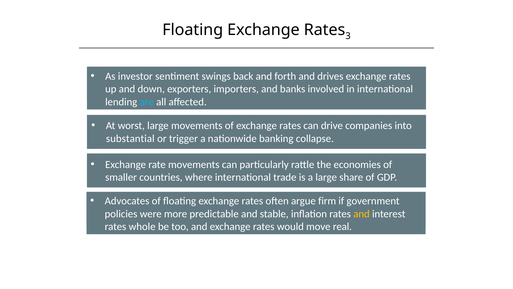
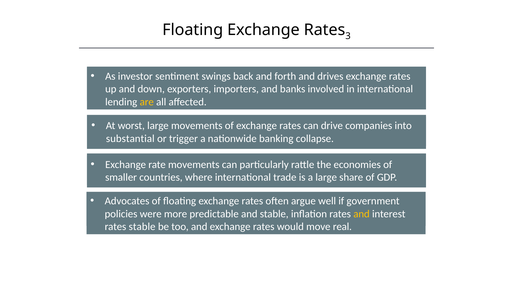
are colour: light blue -> yellow
firm: firm -> well
rates whole: whole -> stable
